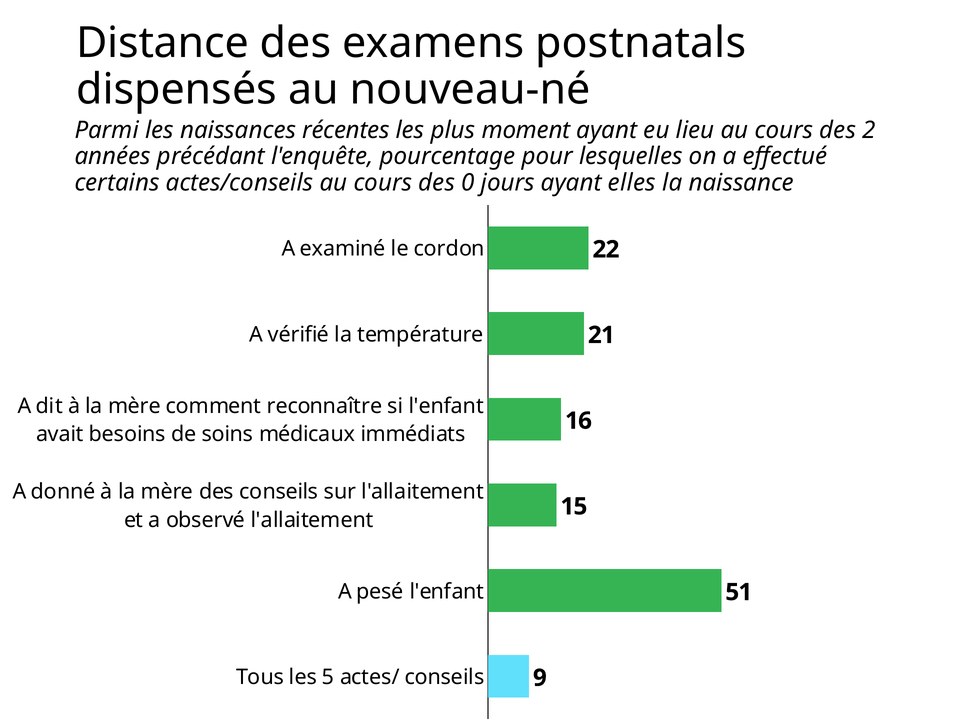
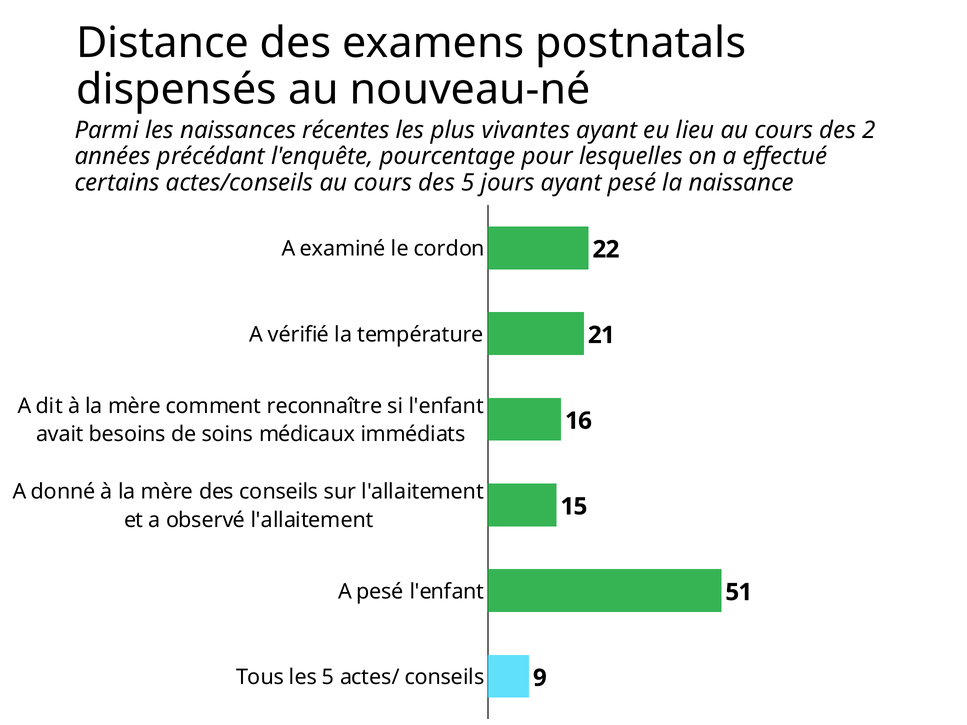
moment: moment -> vivantes
des 0: 0 -> 5
ayant elles: elles -> pesé
